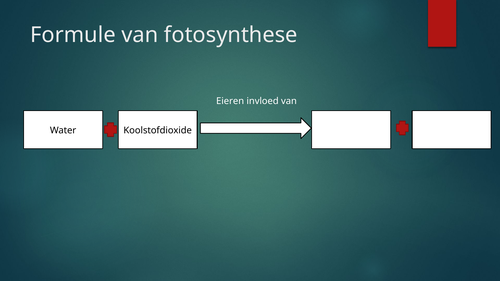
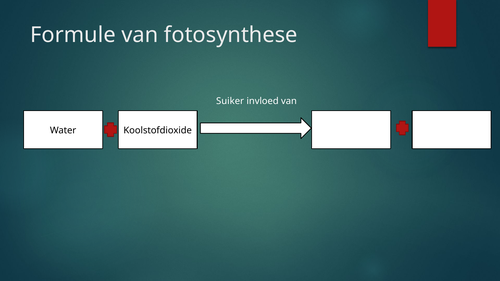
Eieren: Eieren -> Suiker
